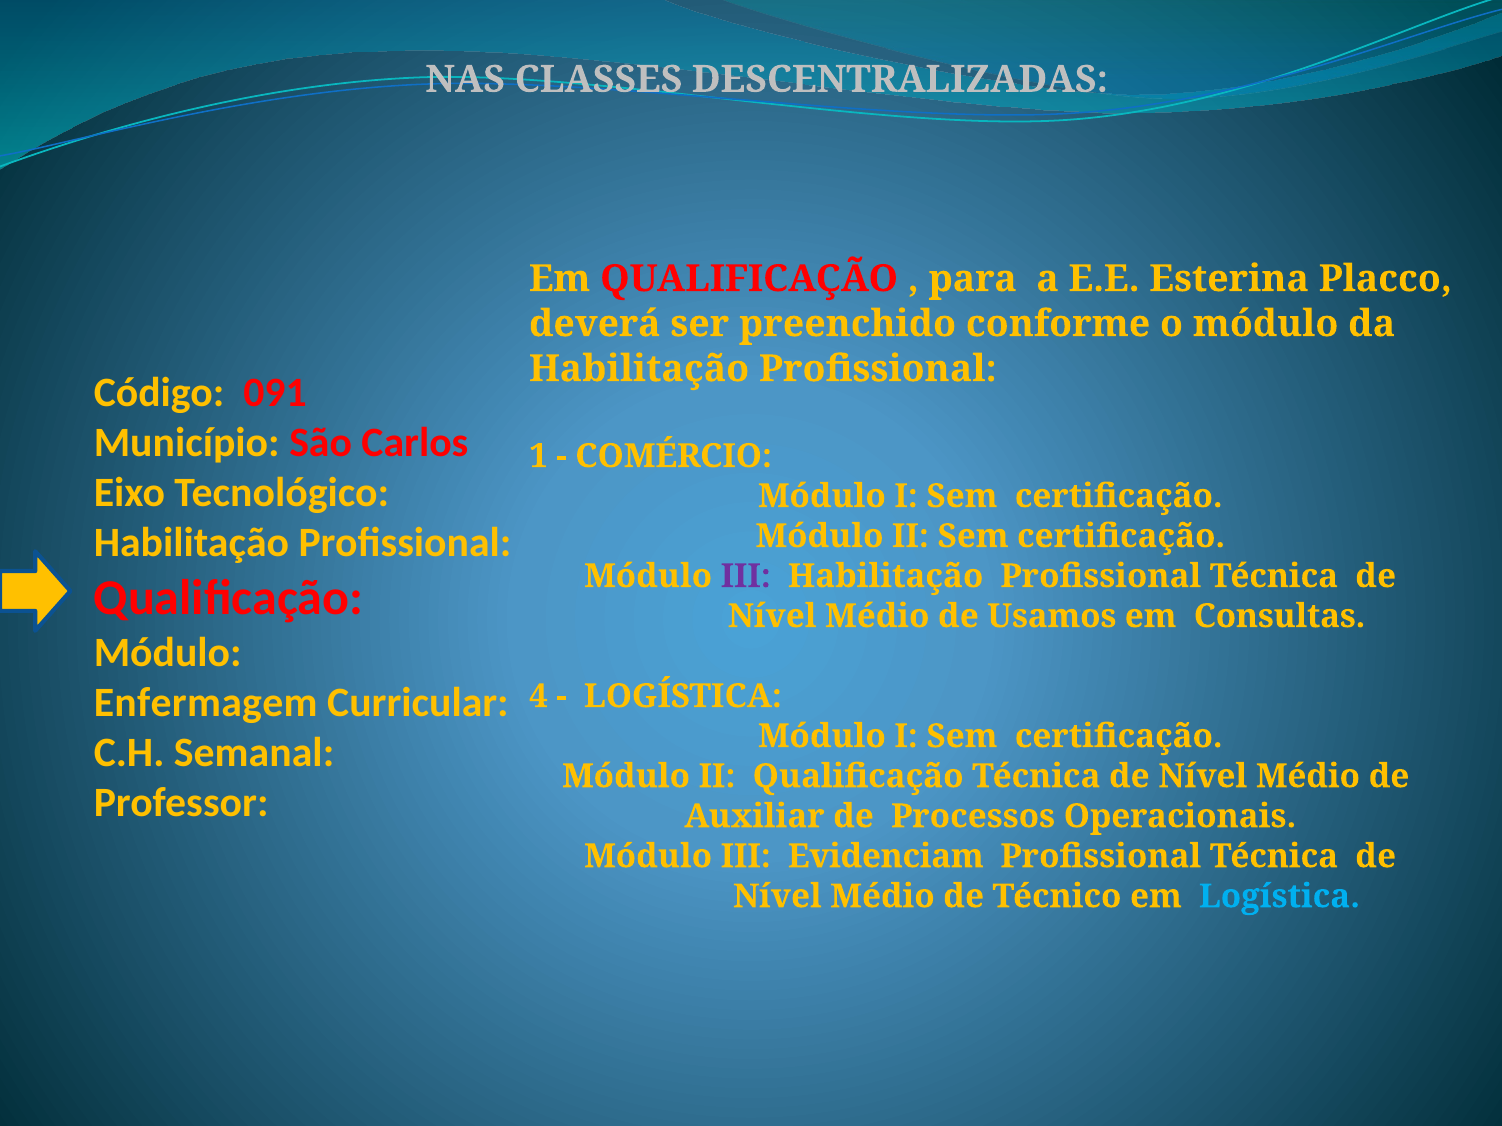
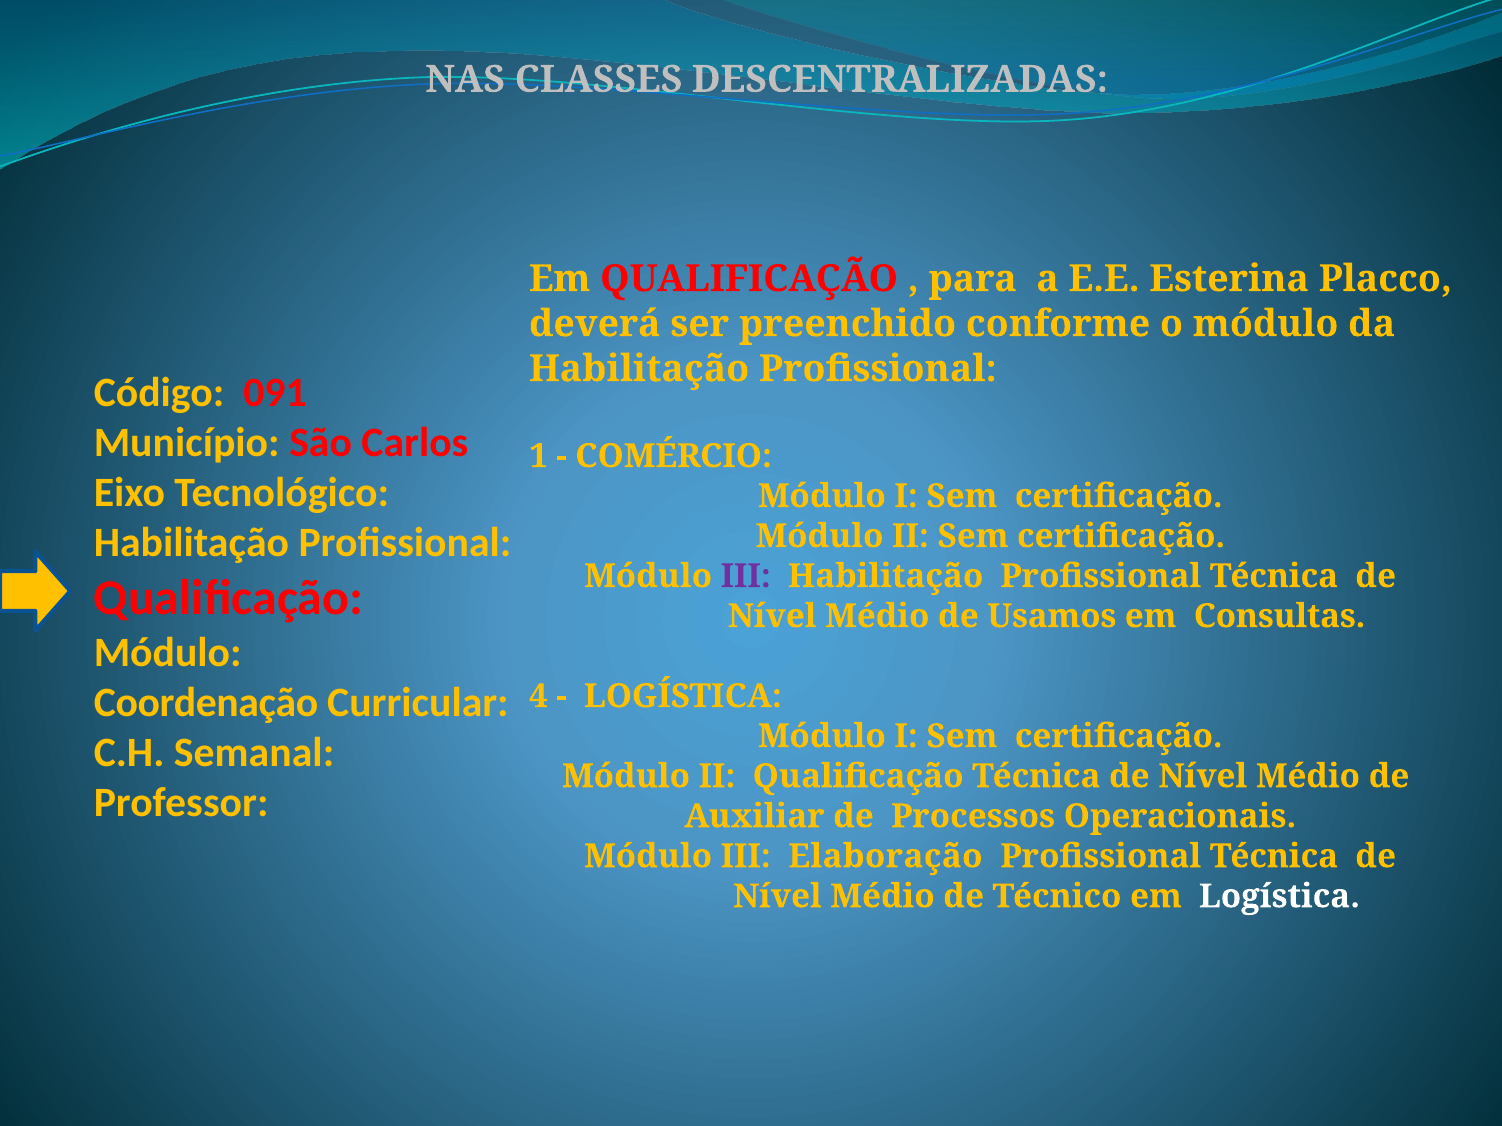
Enfermagem: Enfermagem -> Coordenação
Evidenciam: Evidenciam -> Elaboração
Logística at (1279, 897) colour: light blue -> white
